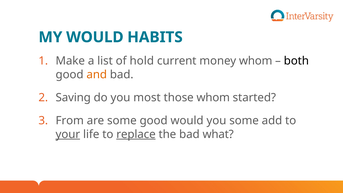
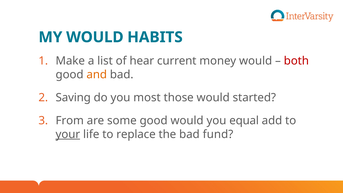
hold: hold -> hear
money whom: whom -> would
both colour: black -> red
those whom: whom -> would
you some: some -> equal
replace underline: present -> none
what: what -> fund
